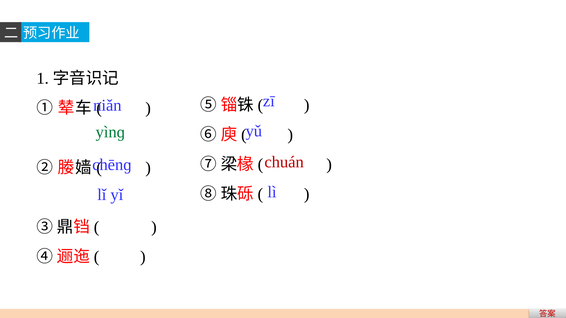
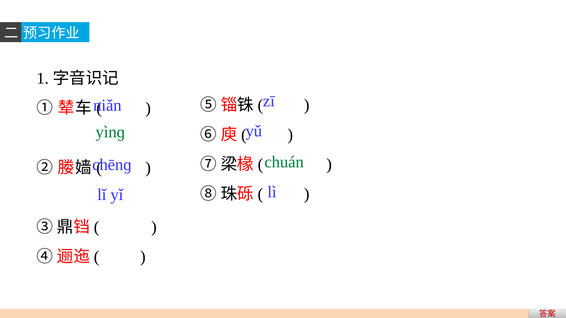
chuán colour: red -> green
